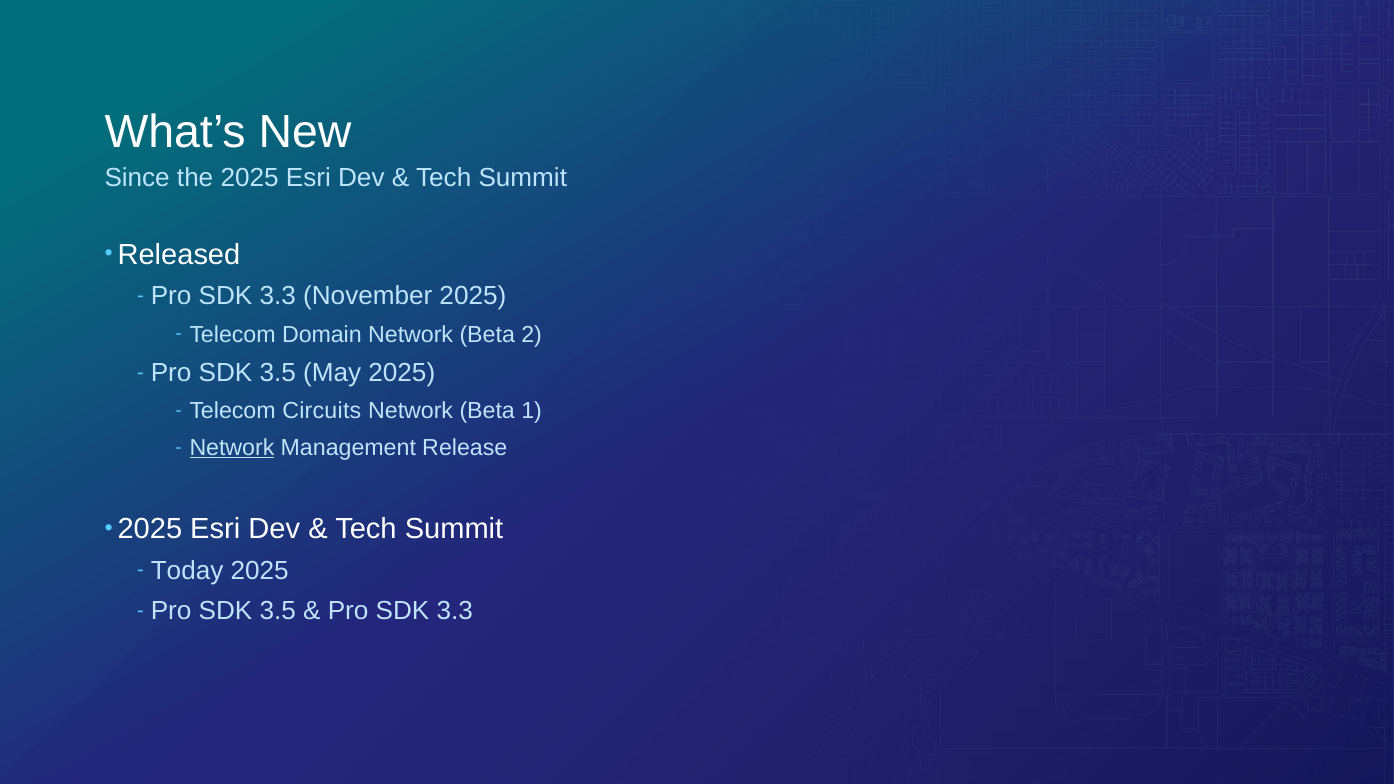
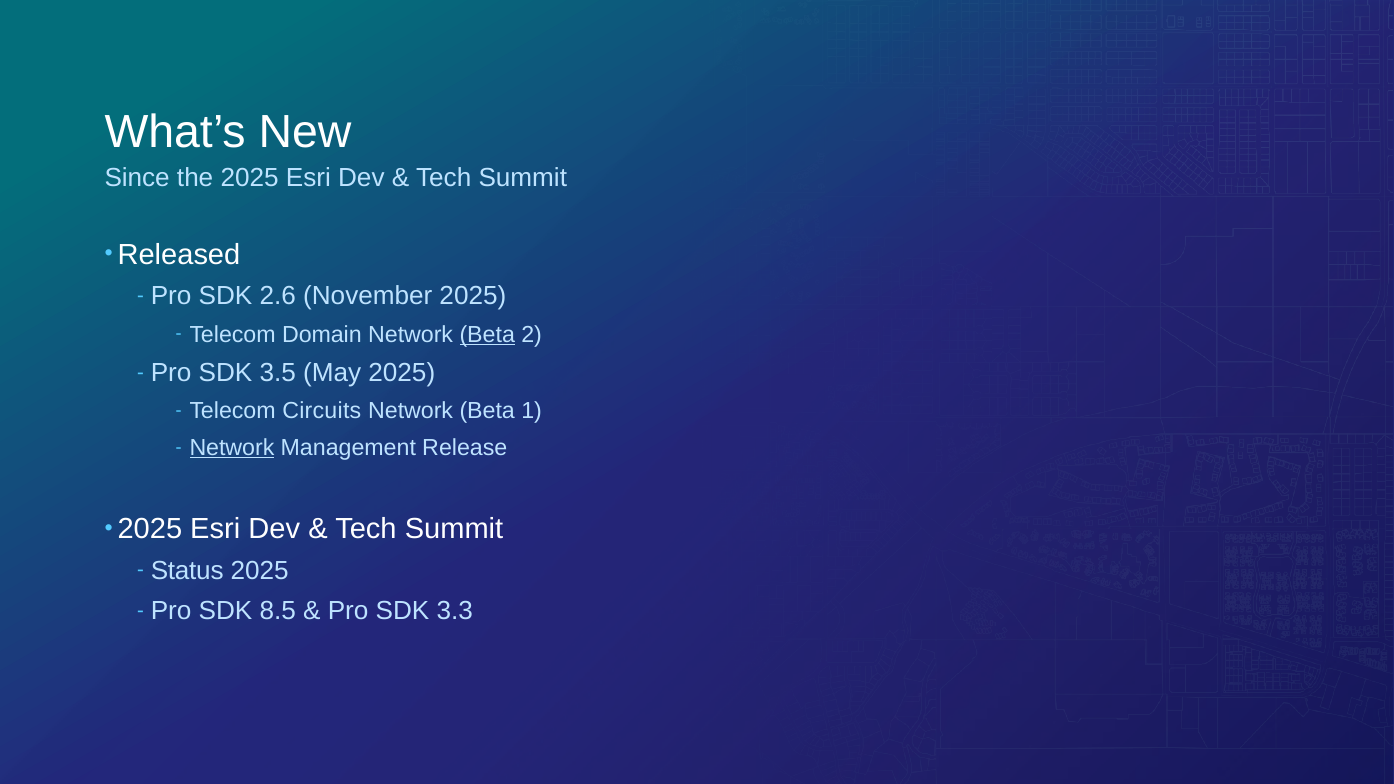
3.3 at (278, 296): 3.3 -> 2.6
Beta at (487, 334) underline: none -> present
Today: Today -> Status
3.5 at (278, 611): 3.5 -> 8.5
